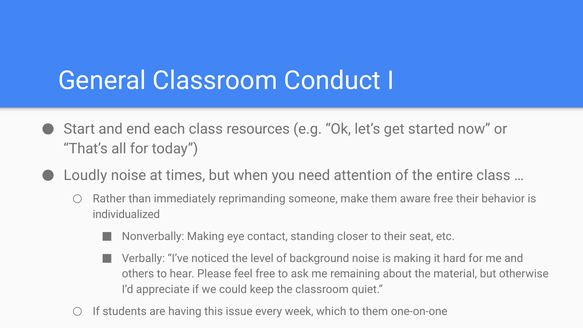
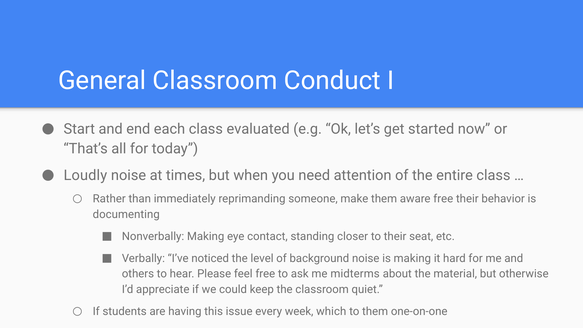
resources: resources -> evaluated
individualized: individualized -> documenting
remaining: remaining -> midterms
